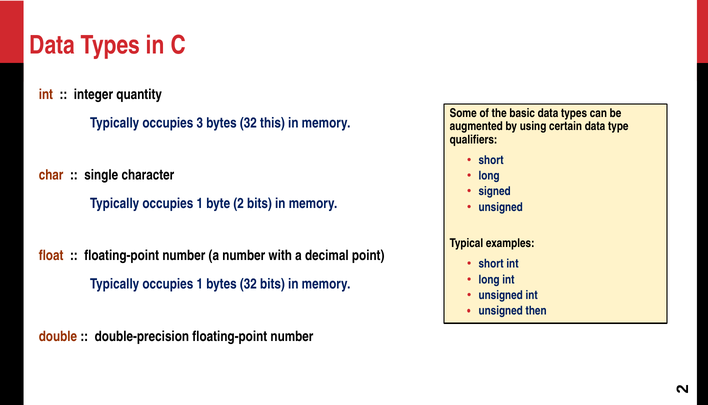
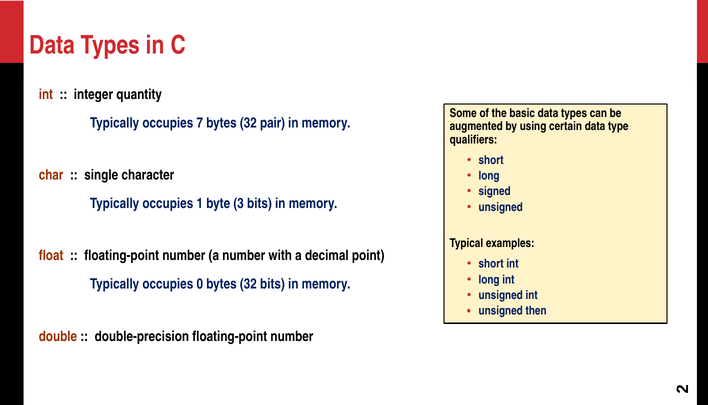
3: 3 -> 7
this: this -> pair
byte 2: 2 -> 3
1 at (200, 284): 1 -> 0
